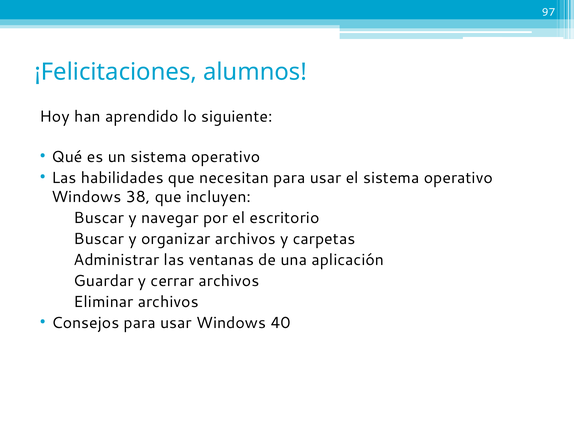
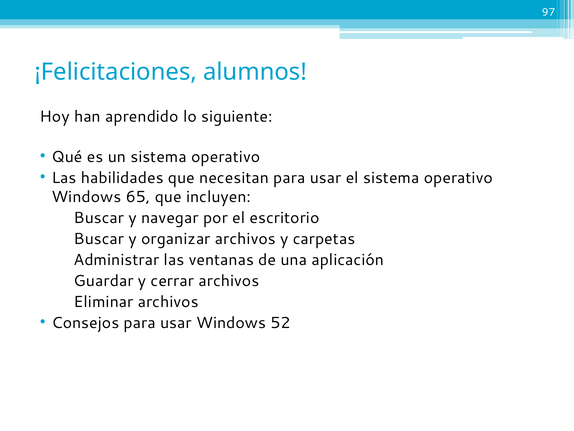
38: 38 -> 65
40: 40 -> 52
